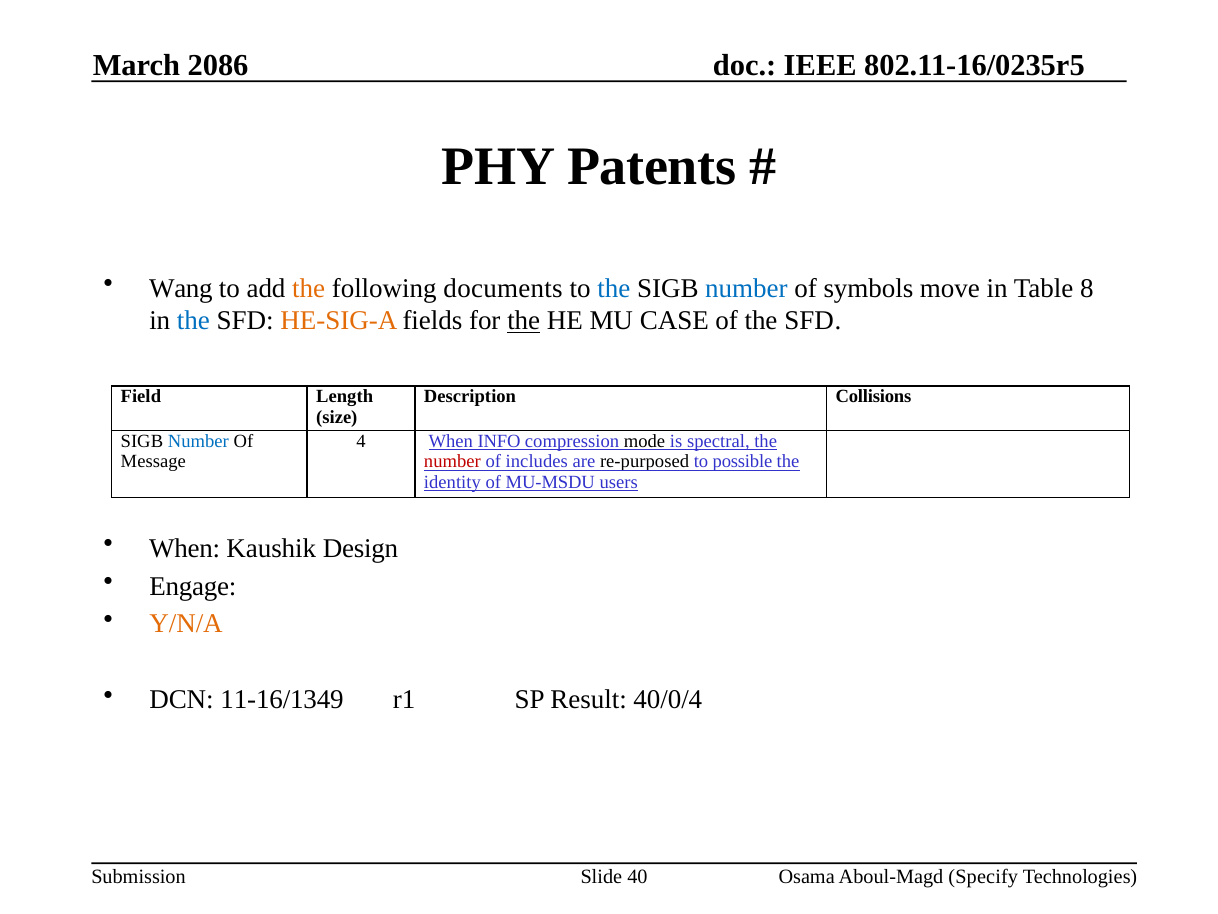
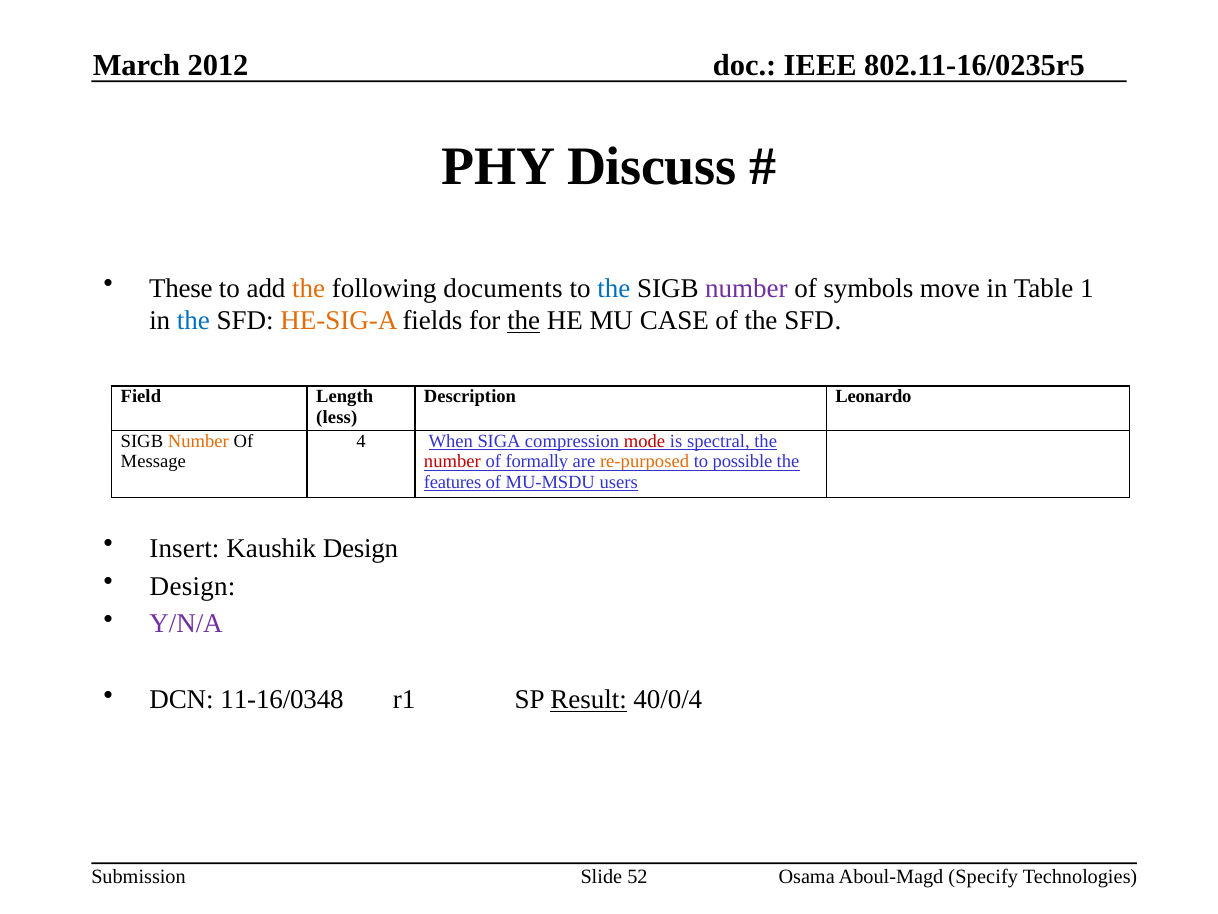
2086: 2086 -> 2012
Patents: Patents -> Discuss
Wang: Wang -> These
number at (746, 288) colour: blue -> purple
8: 8 -> 1
Collisions: Collisions -> Leonardo
size: size -> less
Number at (198, 441) colour: blue -> orange
INFO: INFO -> SIGA
mode colour: black -> red
includes: includes -> formally
re-purposed colour: black -> orange
identity: identity -> features
When at (185, 548): When -> Insert
Engage at (193, 586): Engage -> Design
Y/N/A colour: orange -> purple
11-16/1349: 11-16/1349 -> 11-16/0348
Result underline: none -> present
40: 40 -> 52
